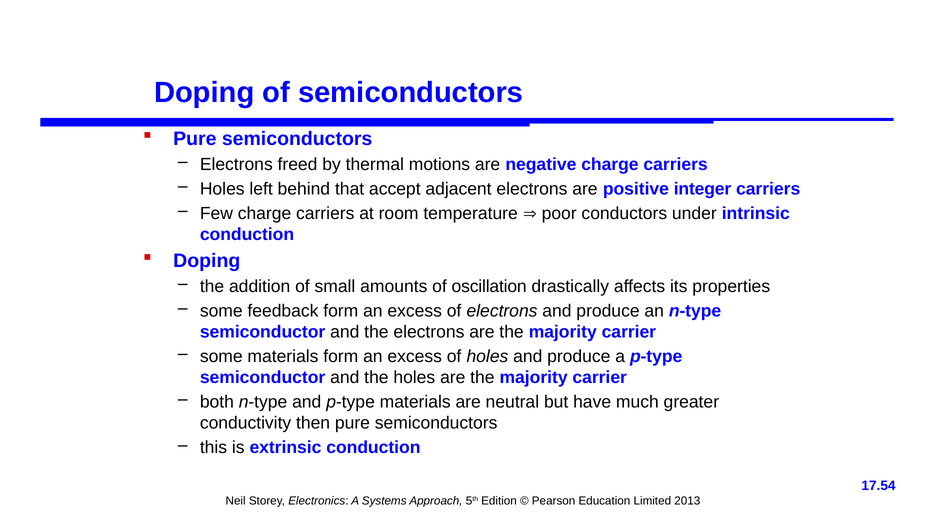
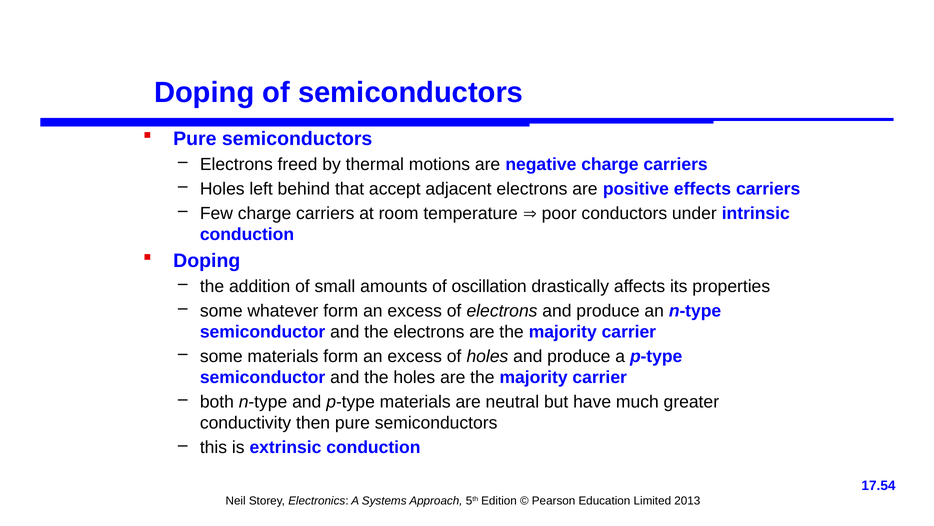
integer: integer -> effects
feedback: feedback -> whatever
